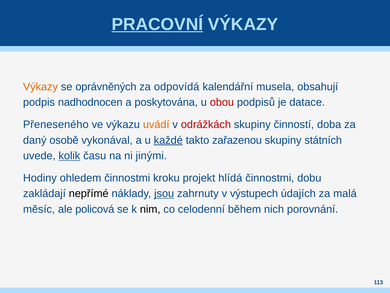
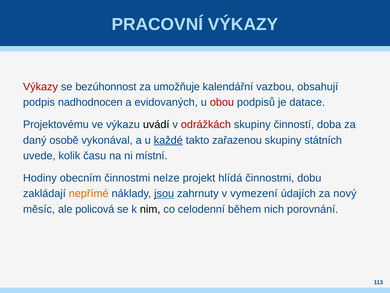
PRACOVNÍ underline: present -> none
Výkazy at (40, 87) colour: orange -> red
oprávněných: oprávněných -> bezúhonnost
odpovídá: odpovídá -> umožňuje
musela: musela -> vazbou
poskytována: poskytována -> evidovaných
Přeneseného: Přeneseného -> Projektovému
uvádí colour: orange -> black
kolik underline: present -> none
jinými: jinými -> místní
ohledem: ohledem -> obecním
kroku: kroku -> nelze
nepřímé colour: black -> orange
výstupech: výstupech -> vymezení
malá: malá -> nový
